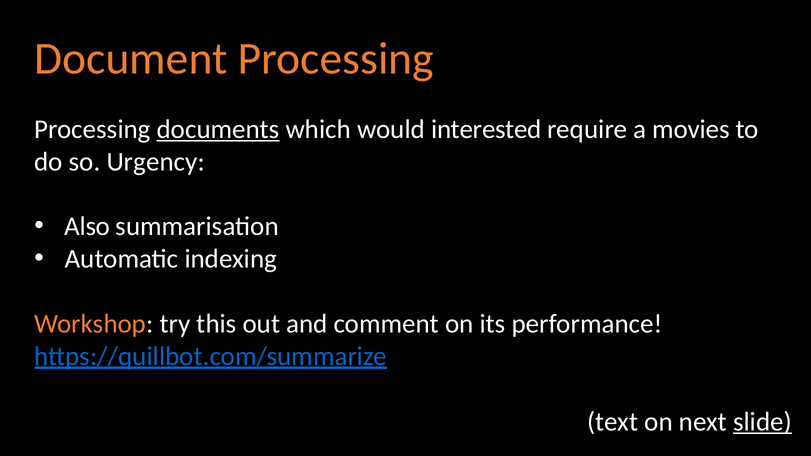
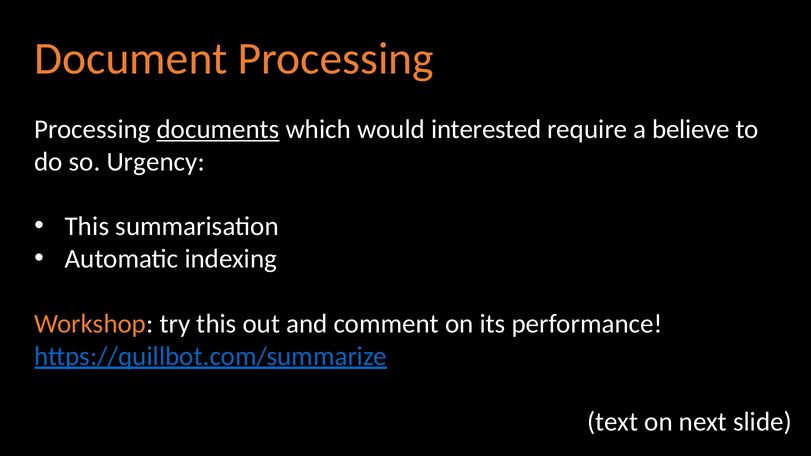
movies: movies -> believe
Also at (87, 227): Also -> This
slide underline: present -> none
